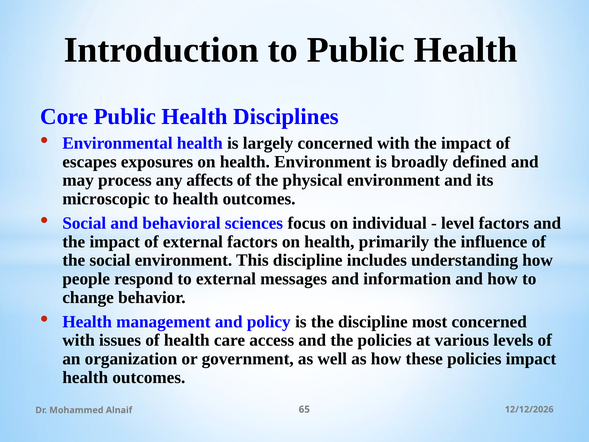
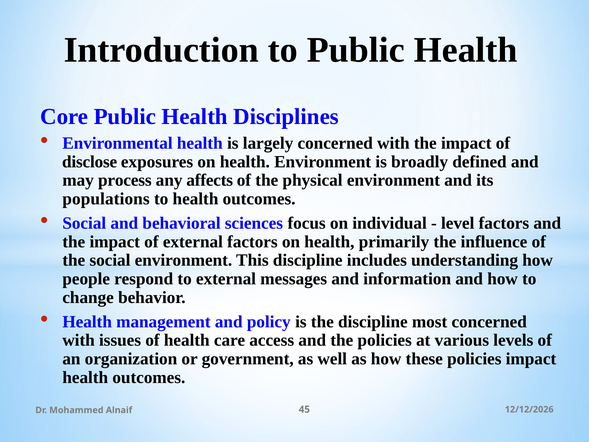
escapes: escapes -> disclose
microscopic: microscopic -> populations
65: 65 -> 45
